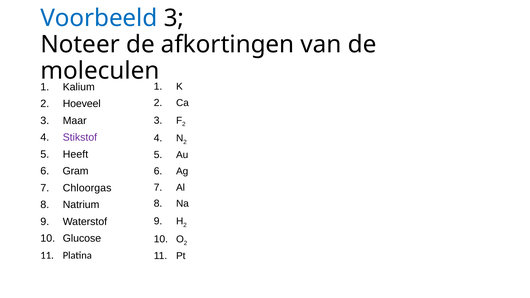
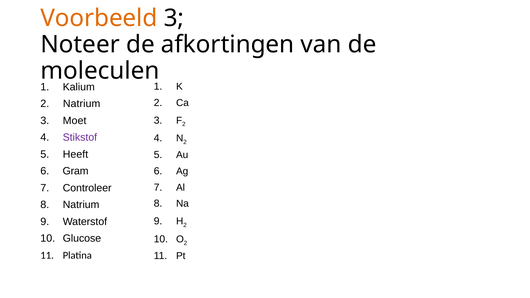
Voorbeeld colour: blue -> orange
Hoeveel at (82, 104): Hoeveel -> Natrium
Maar: Maar -> Moet
Chloorgas: Chloorgas -> Controleer
